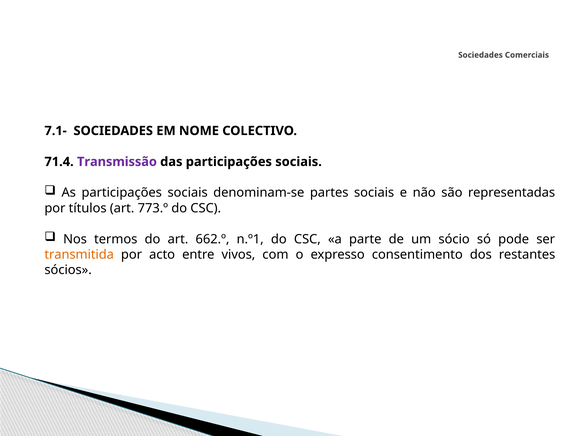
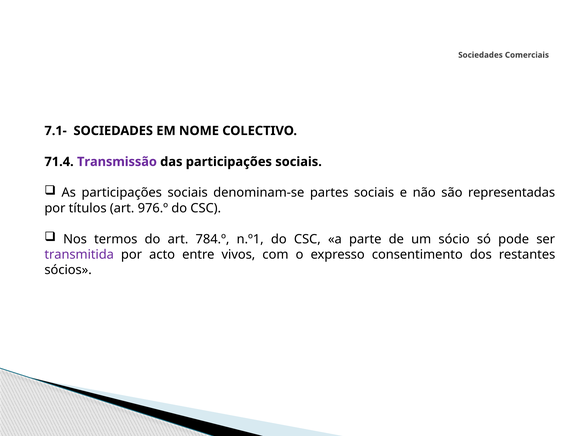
773.º: 773.º -> 976.º
662.º: 662.º -> 784.º
transmitida colour: orange -> purple
